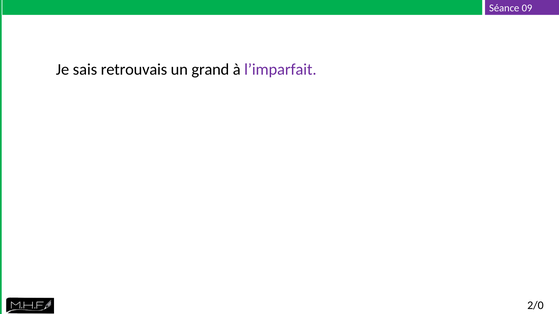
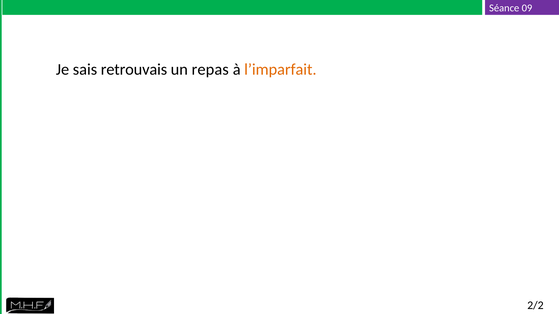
grand: grand -> repas
l’imparfait colour: purple -> orange
2/0: 2/0 -> 2/2
